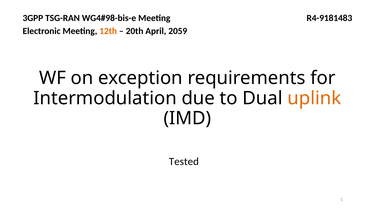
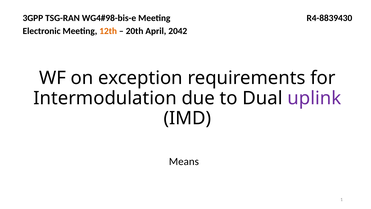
R4-9181483: R4-9181483 -> R4-8839430
2059: 2059 -> 2042
uplink colour: orange -> purple
Tested: Tested -> Means
